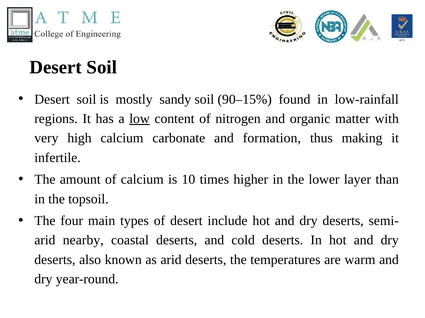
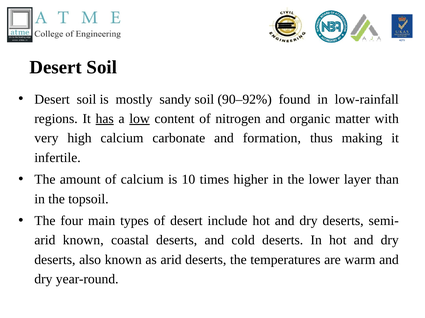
90–15%: 90–15% -> 90–92%
has underline: none -> present
arid nearby: nearby -> known
